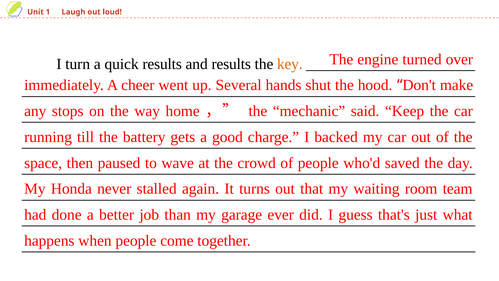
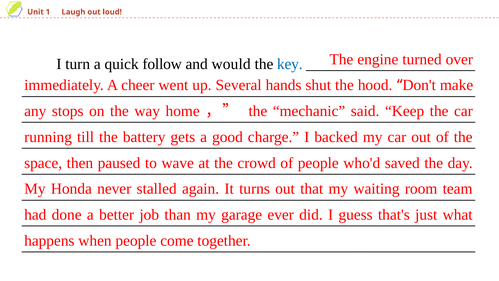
quick results: results -> follow
and results: results -> would
key colour: orange -> blue
